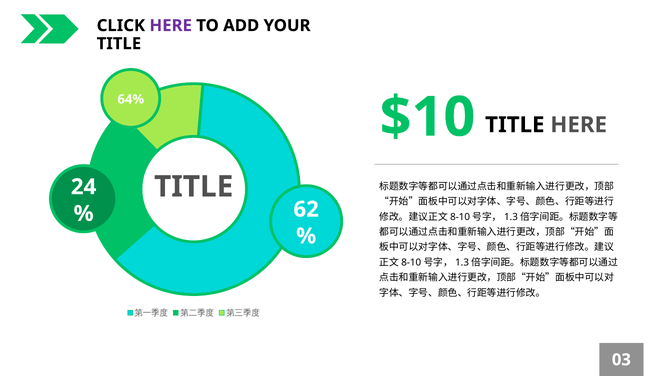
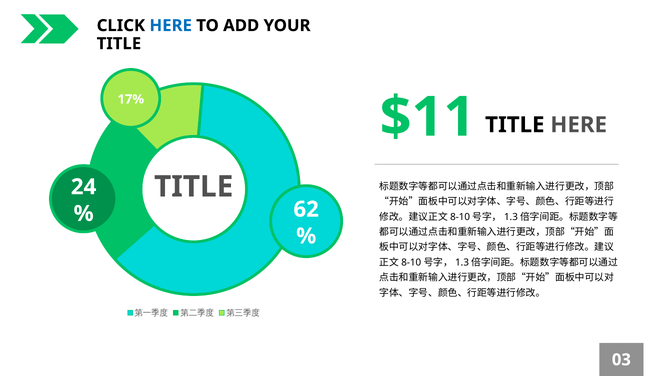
HERE at (171, 26) colour: purple -> blue
64%: 64% -> 17%
$10: $10 -> $11
